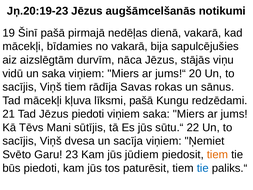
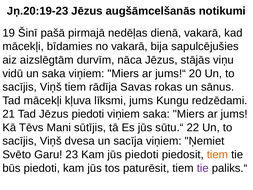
līksmi pašā: pašā -> jums
jūs jūdiem: jūdiem -> piedoti
tie at (203, 168) colour: blue -> purple
